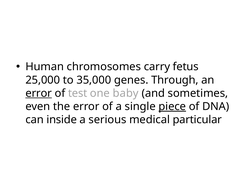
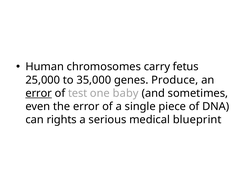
Through: Through -> Produce
piece underline: present -> none
inside: inside -> rights
particular: particular -> blueprint
